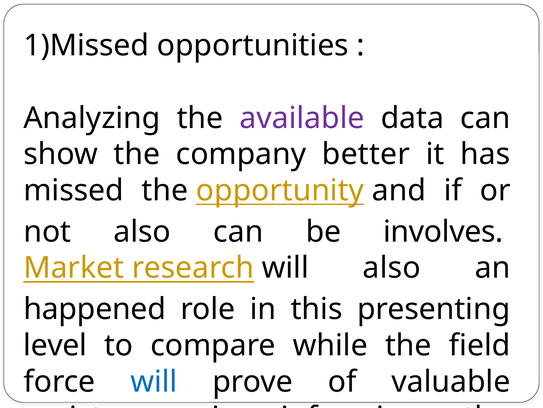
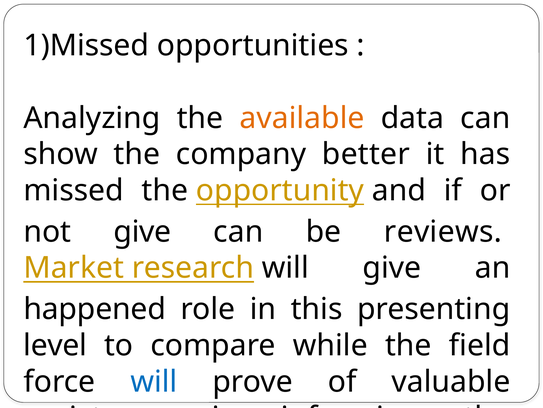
available colour: purple -> orange
not also: also -> give
involves: involves -> reviews
will also: also -> give
